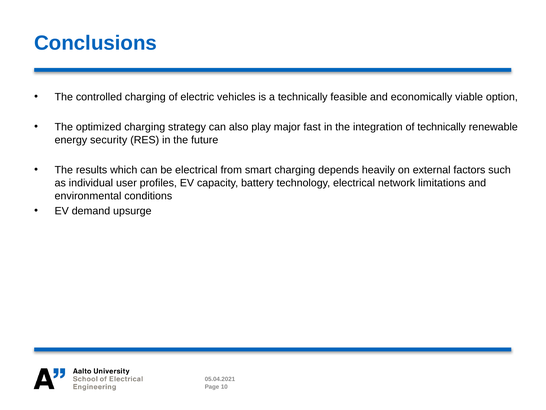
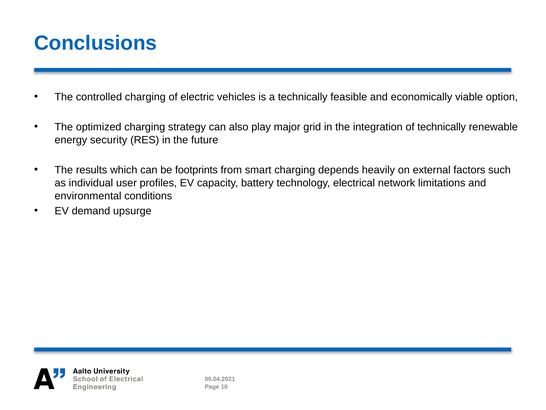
fast: fast -> grid
be electrical: electrical -> footprints
